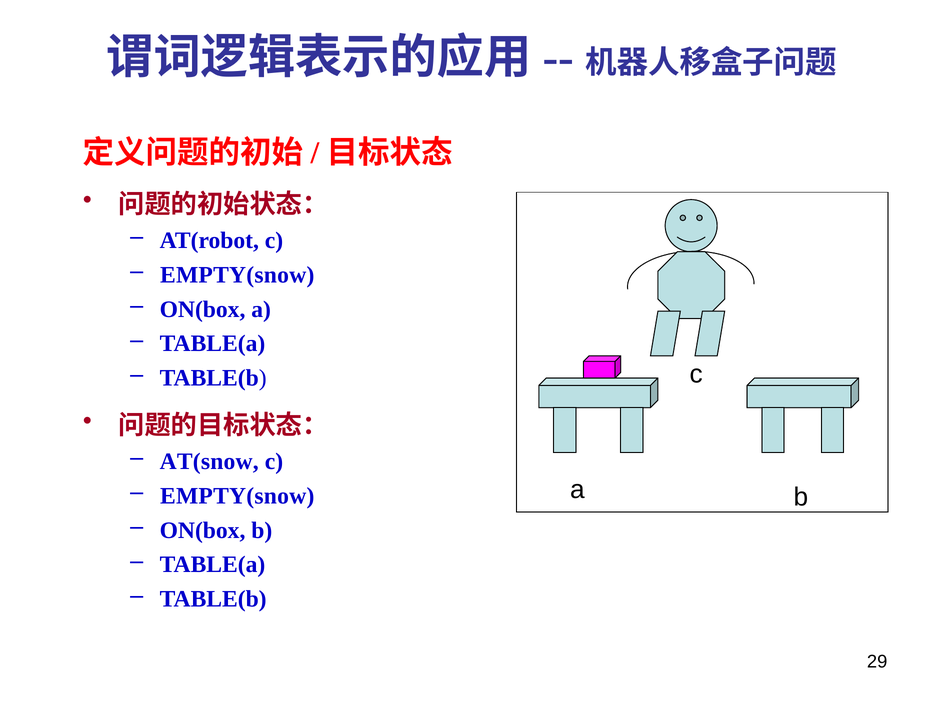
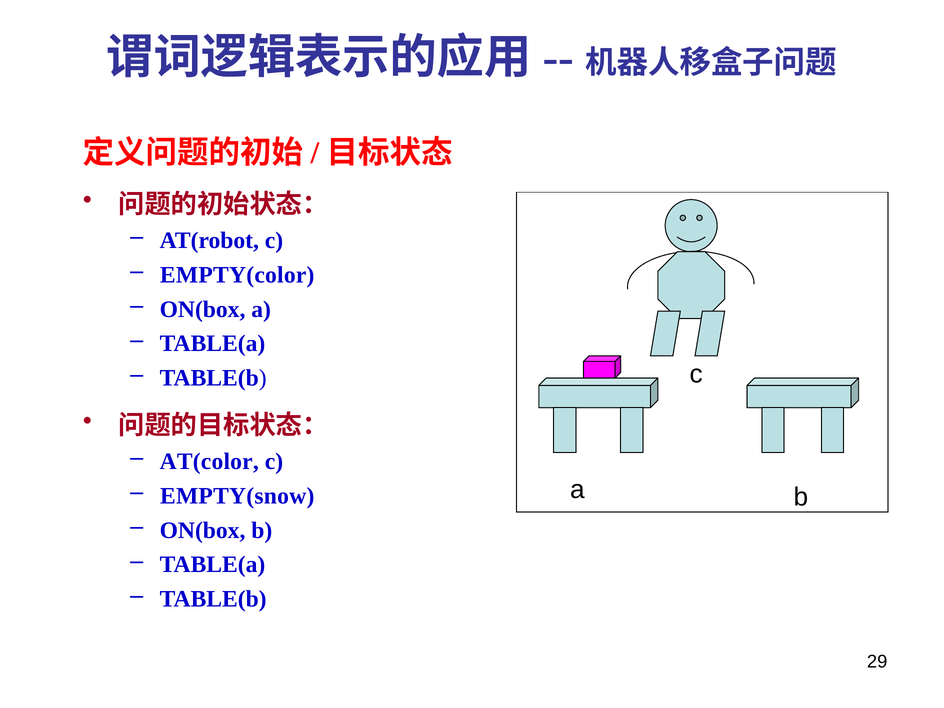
EMPTY(snow at (237, 275): EMPTY(snow -> EMPTY(color
AT(snow: AT(snow -> AT(color
